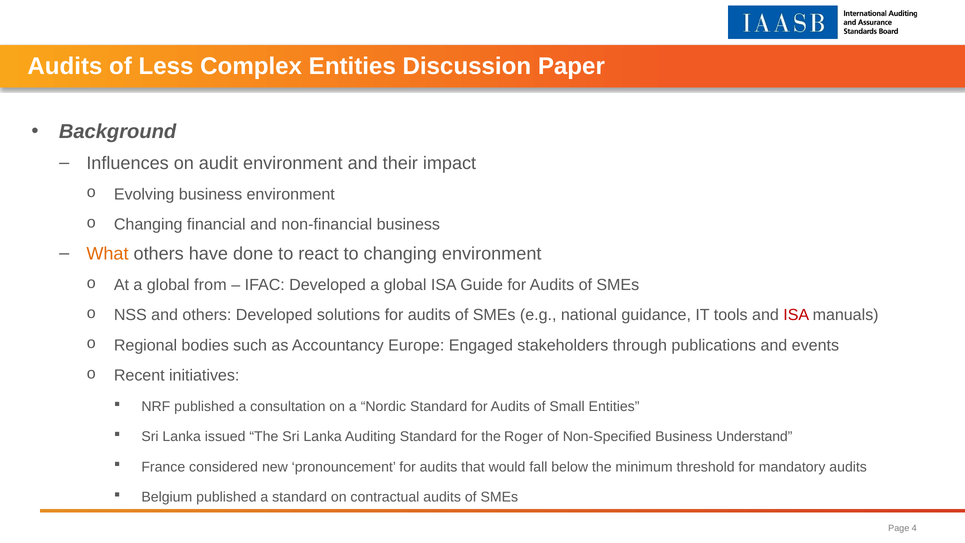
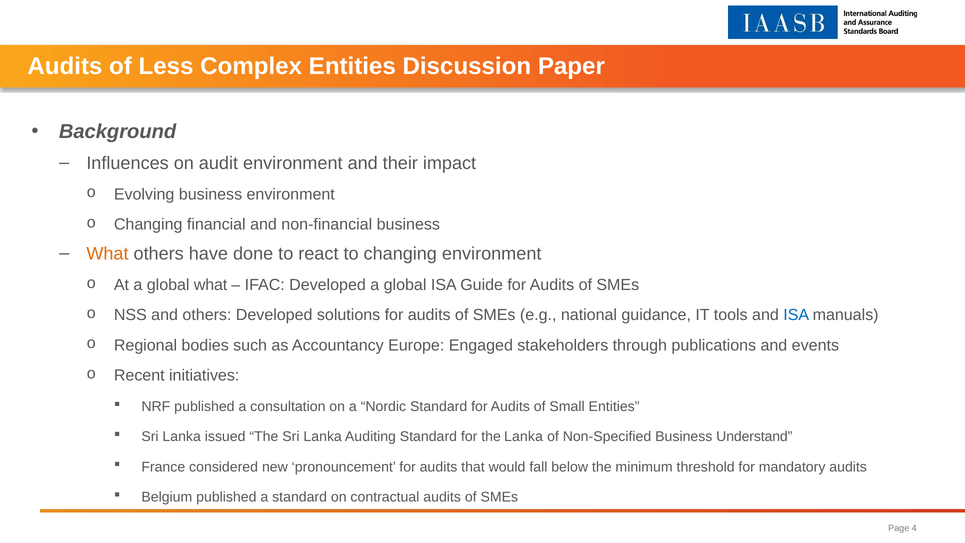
global from: from -> what
ISA at (796, 315) colour: red -> blue
the Roger: Roger -> Lanka
